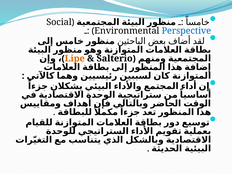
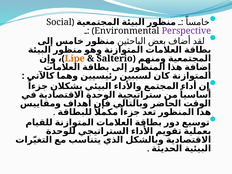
Perspective colour: blue -> purple
